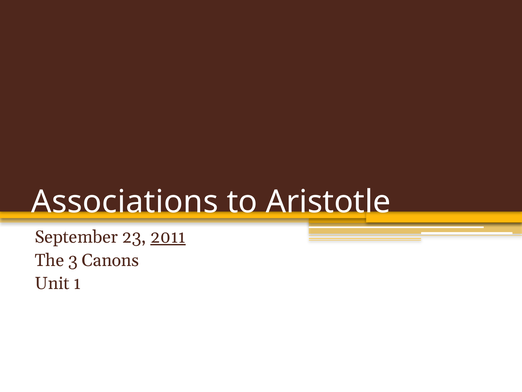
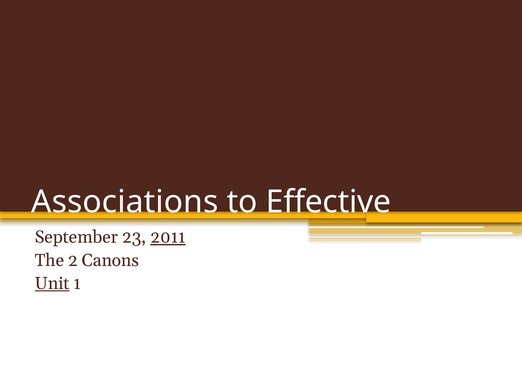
Aristotle: Aristotle -> Effective
3: 3 -> 2
Unit underline: none -> present
